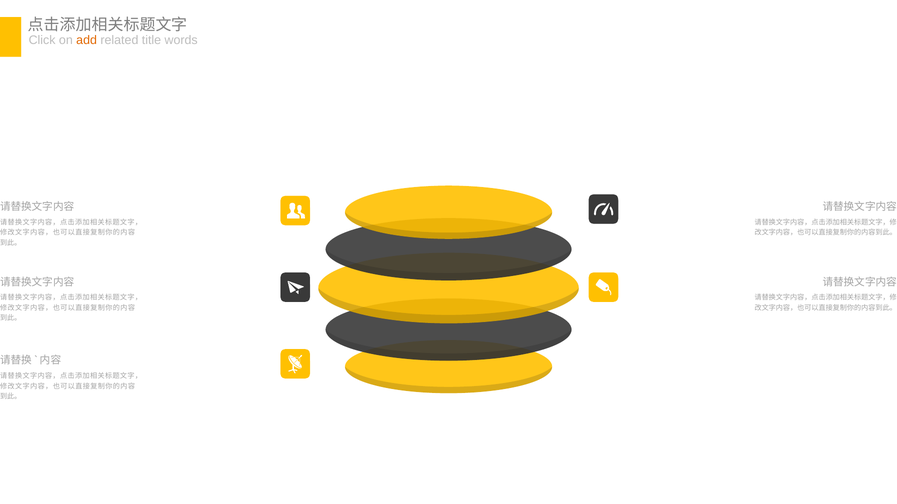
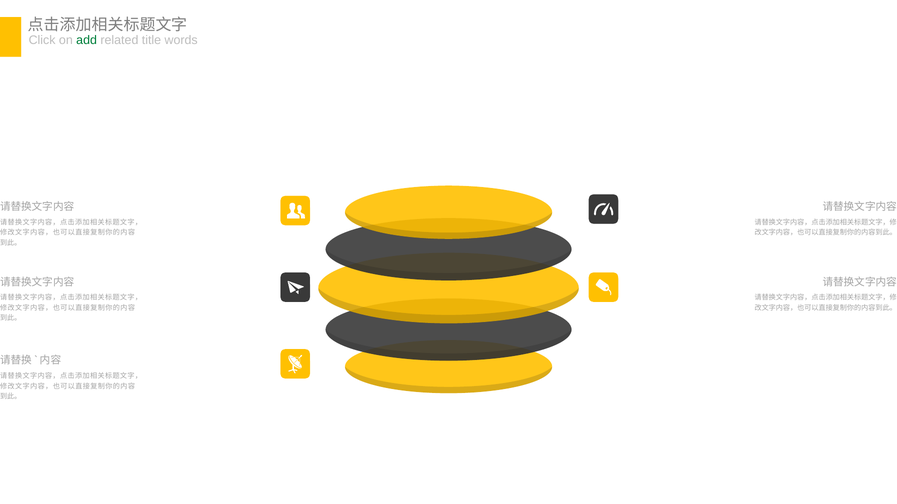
add colour: orange -> green
